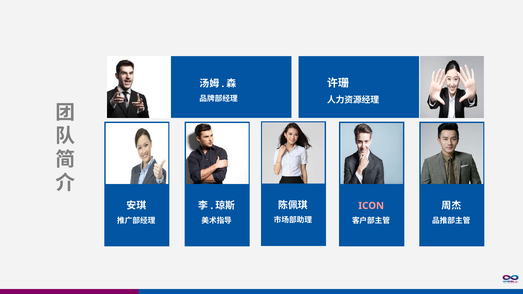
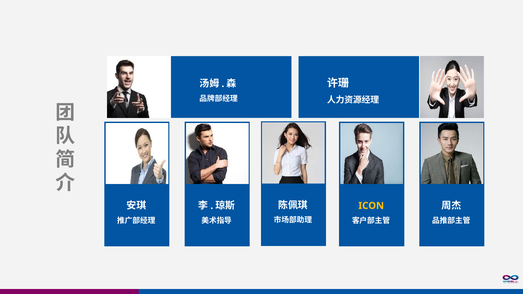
ICON colour: pink -> yellow
